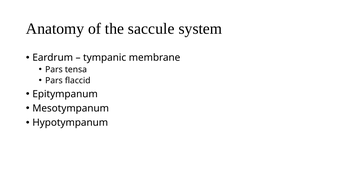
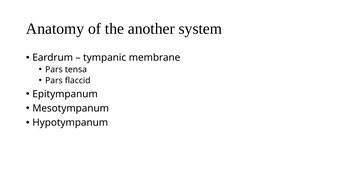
saccule: saccule -> another
